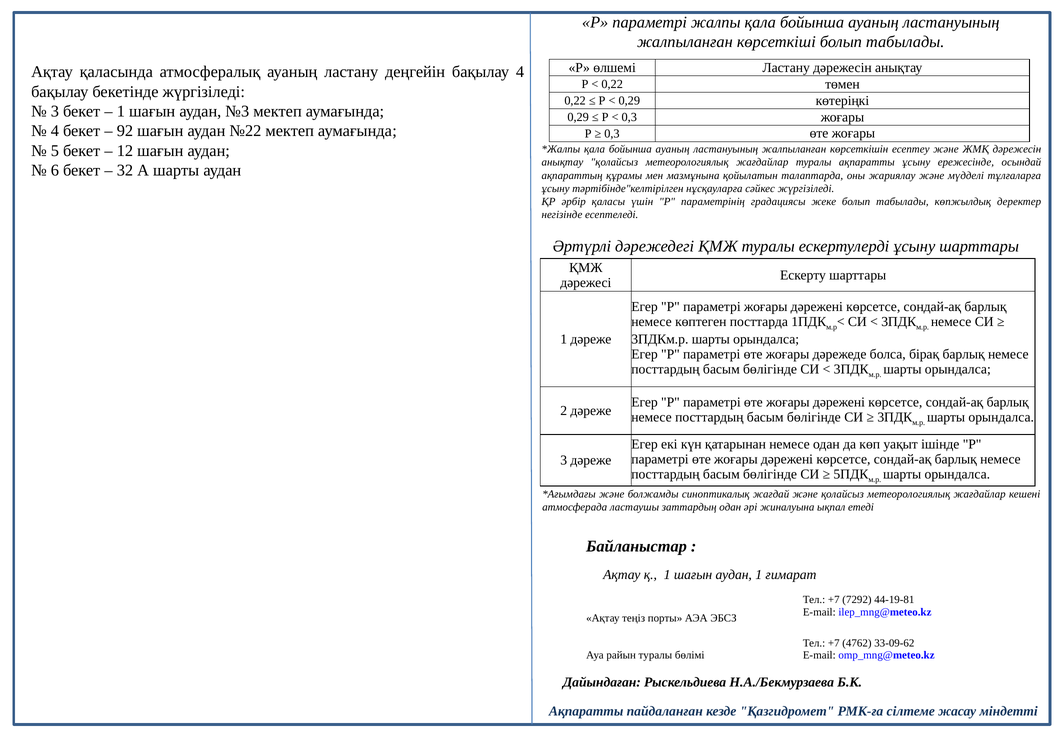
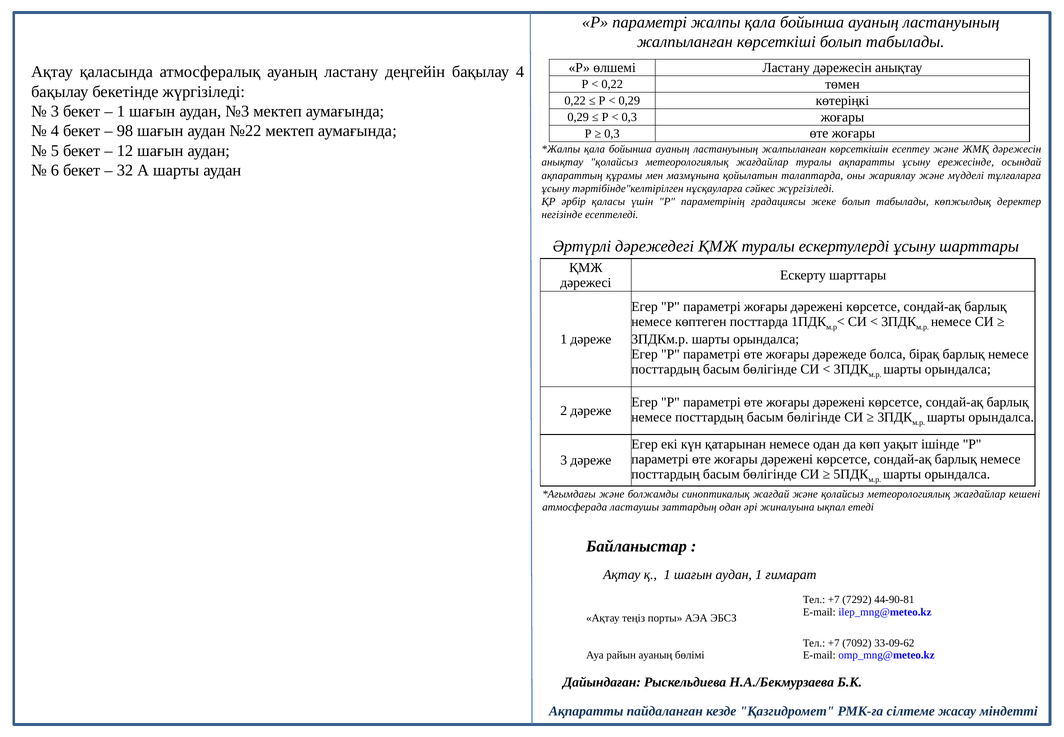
92: 92 -> 98
44-19-81: 44-19-81 -> 44-90-81
4762: 4762 -> 7092
райын туралы: туралы -> ауаның
